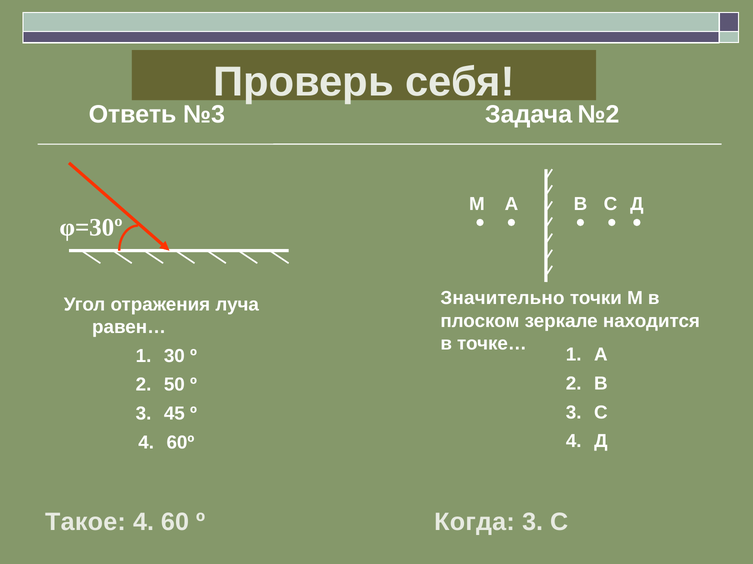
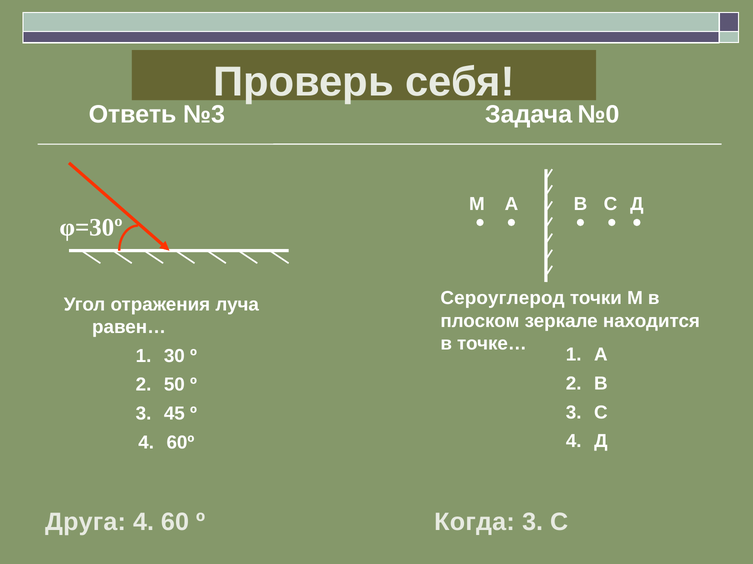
№2: №2 -> №0
Значительно: Значительно -> Сероуглерод
Такое: Такое -> Друга
